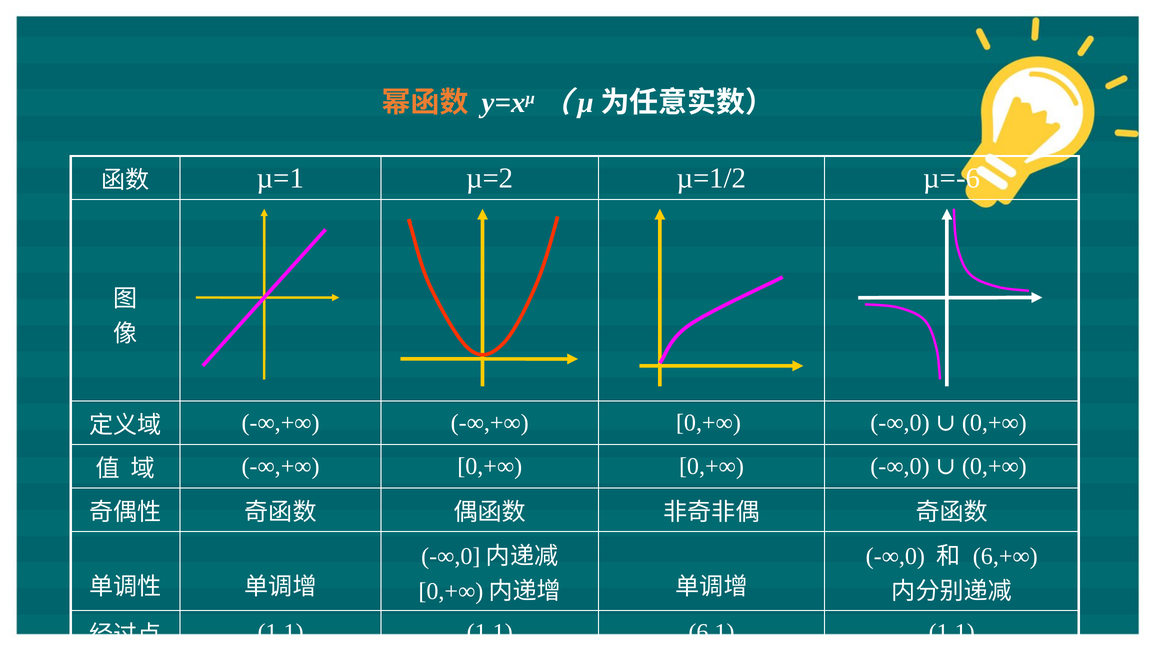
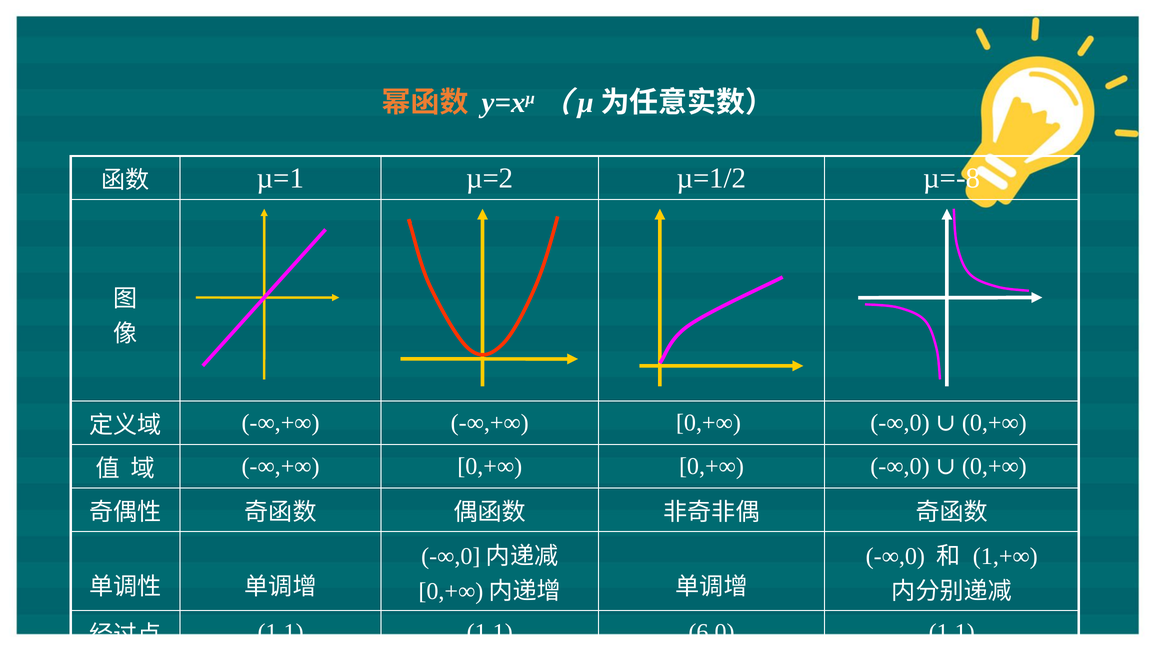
µ=-6: µ=-6 -> µ=-8
6,+∞: 6,+∞ -> 1,+∞
6,1: 6,1 -> 6,0
